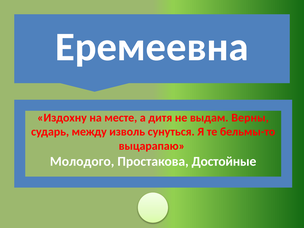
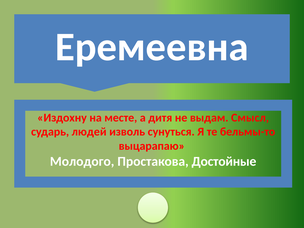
Верны: Верны -> Смысл
между: между -> людей
